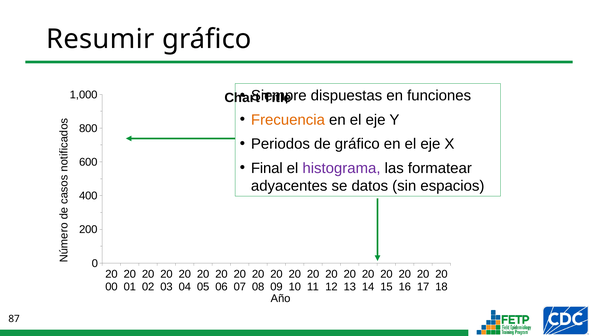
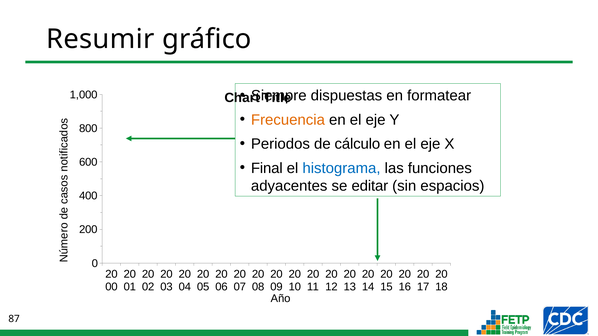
funciones: funciones -> formatear
de gráfico: gráfico -> cálculo
histograma colour: purple -> blue
formatear: formatear -> funciones
datos: datos -> editar
